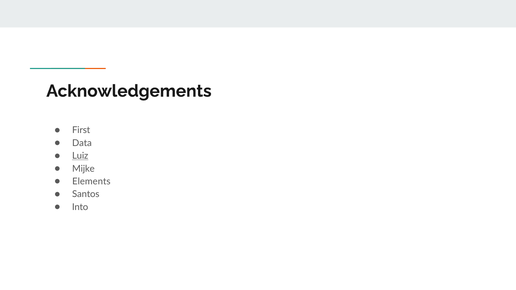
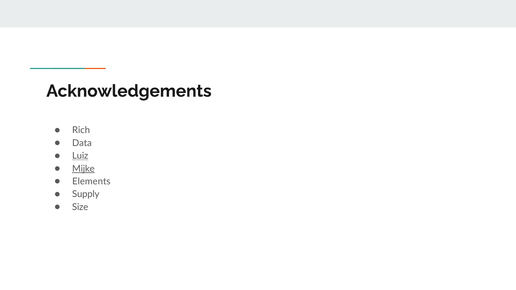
First: First -> Rich
Mijke underline: none -> present
Santos: Santos -> Supply
Into: Into -> Size
